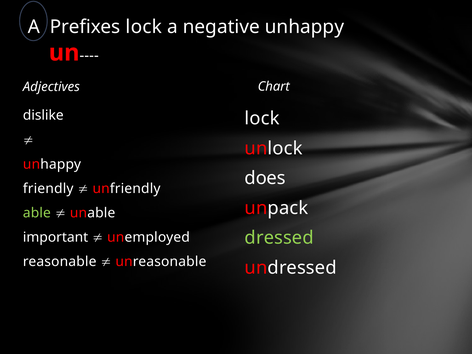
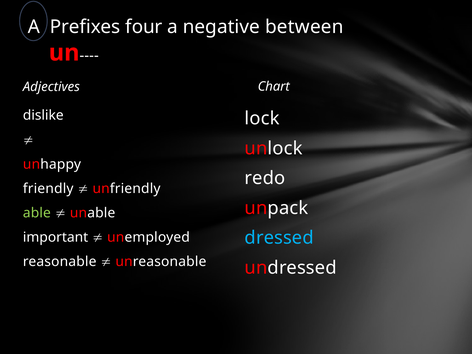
Prefixes lock: lock -> four
negative unhappy: unhappy -> between
does: does -> redo
dressed colour: light green -> light blue
